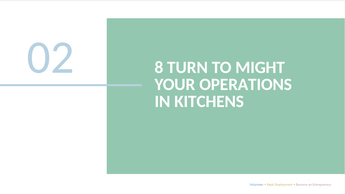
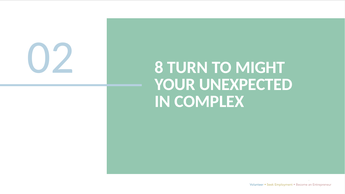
OPERATIONS: OPERATIONS -> UNEXPECTED
KITCHENS: KITCHENS -> COMPLEX
